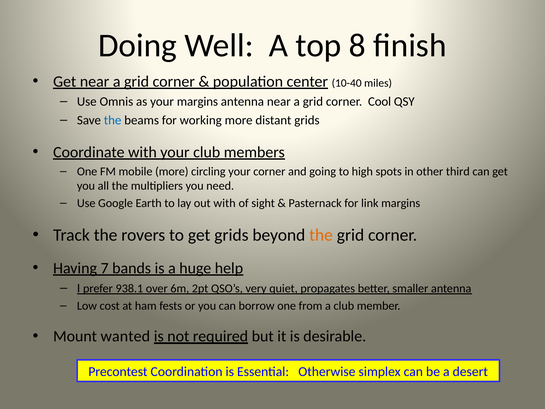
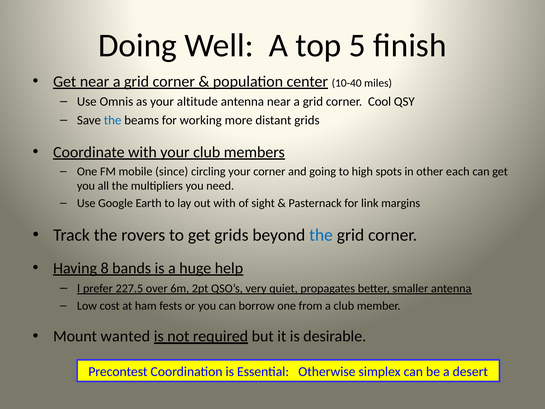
8: 8 -> 5
your margins: margins -> altitude
mobile more: more -> since
third: third -> each
the at (321, 235) colour: orange -> blue
7: 7 -> 8
938.1: 938.1 -> 227.5
